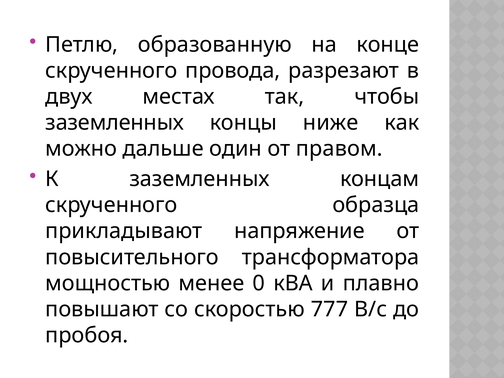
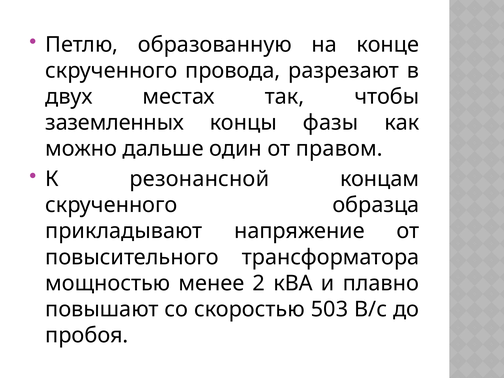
ниже: ниже -> фазы
К заземленных: заземленных -> резонансной
0: 0 -> 2
777: 777 -> 503
